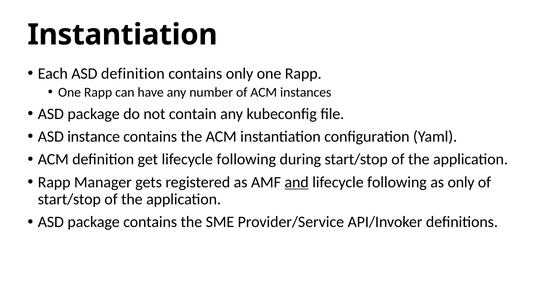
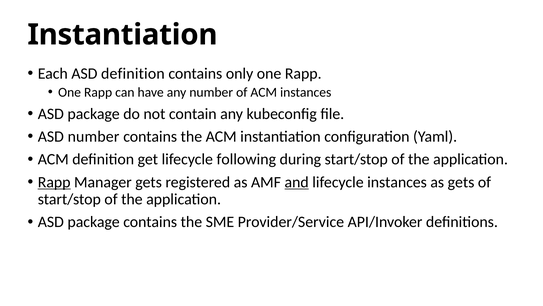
ASD instance: instance -> number
Rapp at (54, 182) underline: none -> present
following at (397, 182): following -> instances
as only: only -> gets
